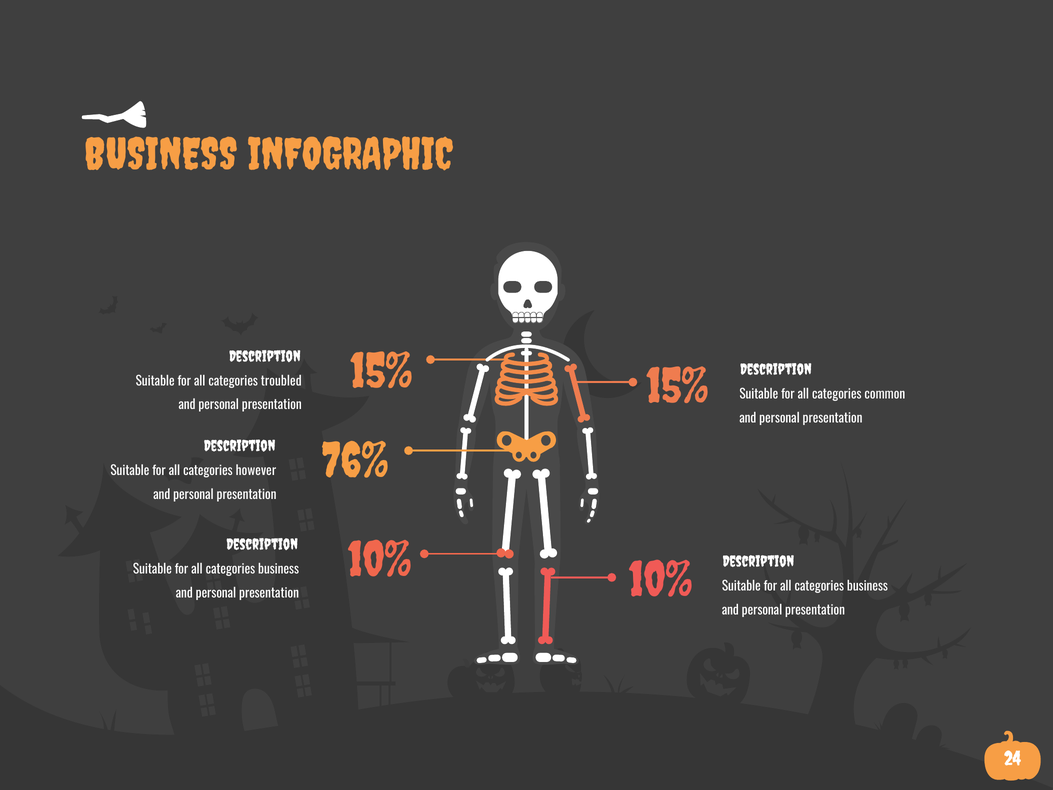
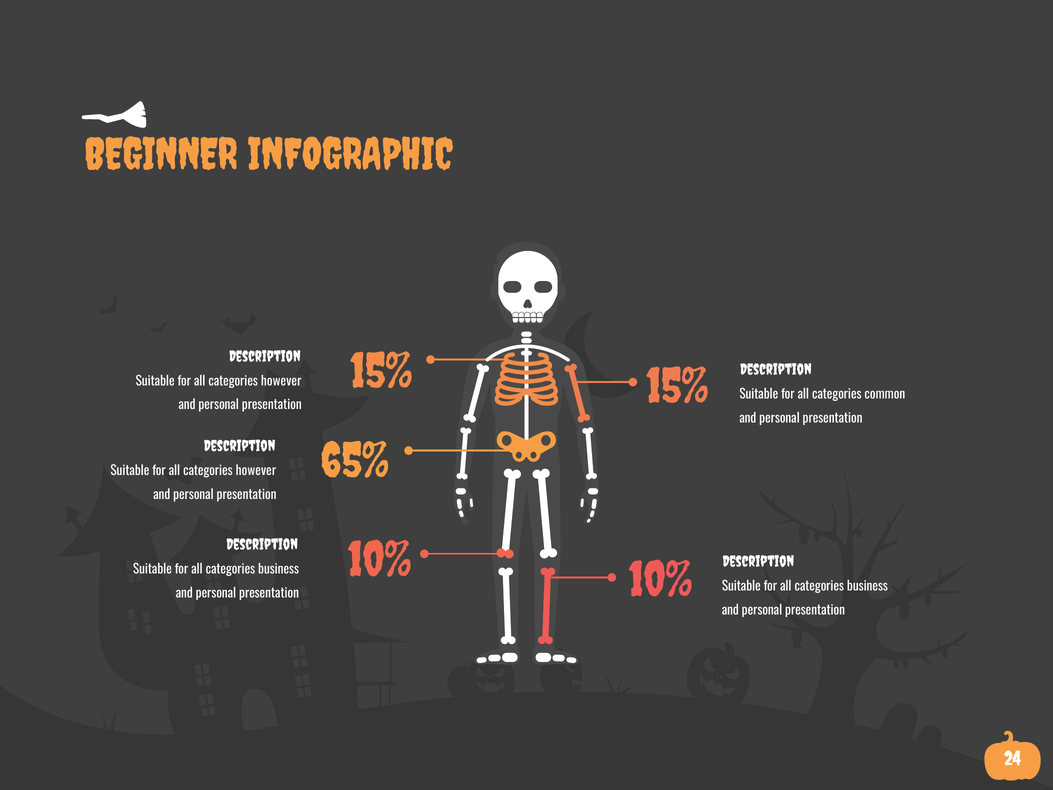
BUSINESS at (161, 155): BUSINESS -> BEGINNER
troubled at (281, 381): troubled -> however
76%: 76% -> 65%
